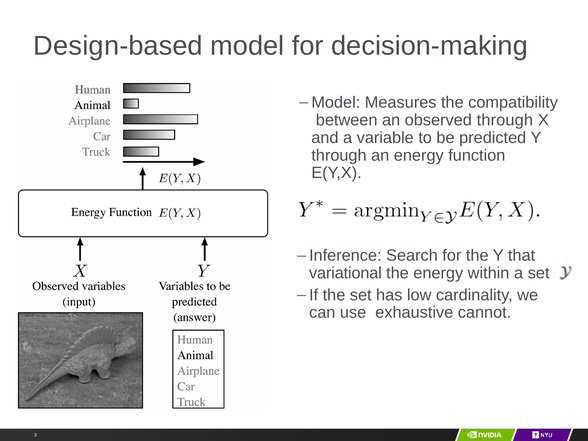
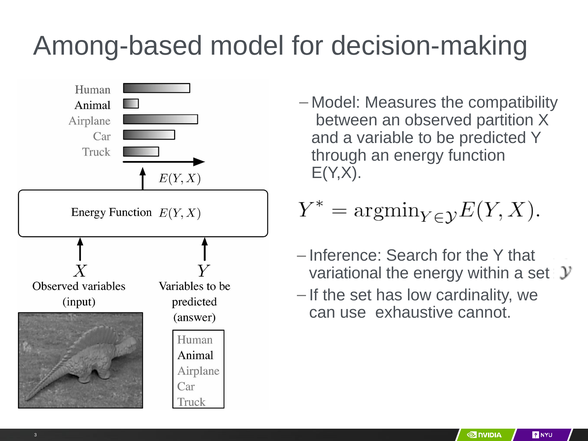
Design: Design -> Among
observed through: through -> partition
